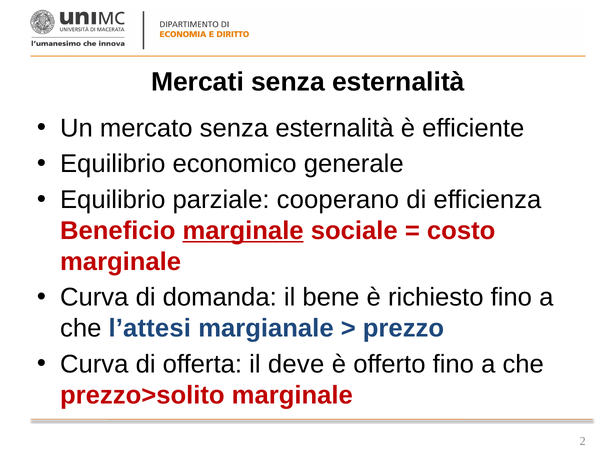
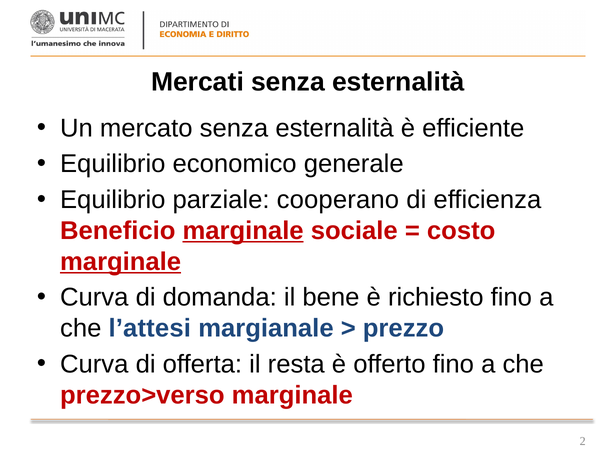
marginale at (121, 262) underline: none -> present
deve: deve -> resta
prezzo>solito: prezzo>solito -> prezzo>verso
